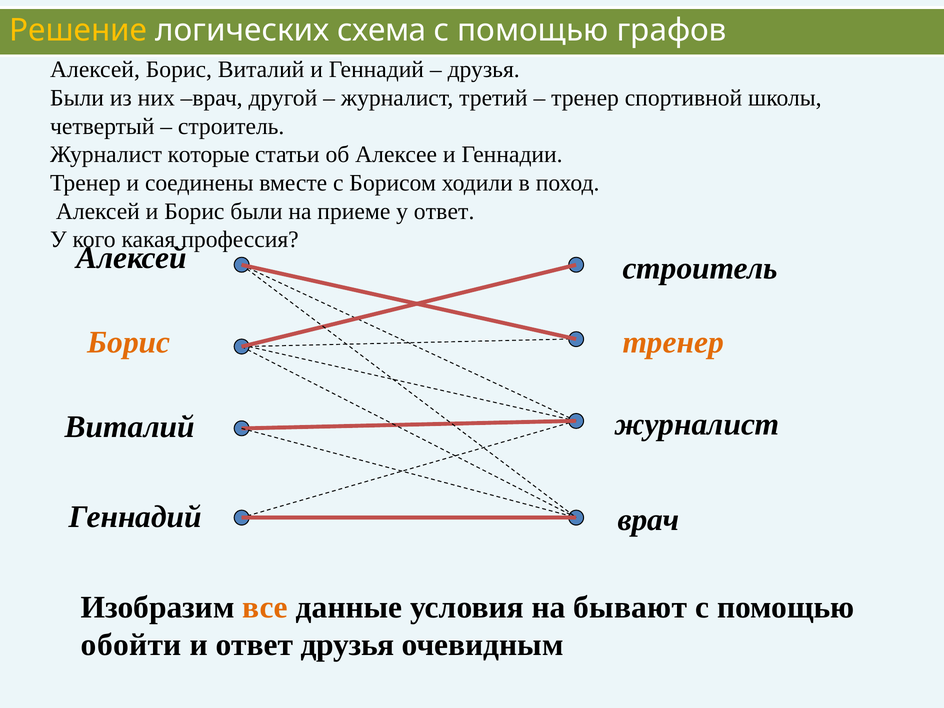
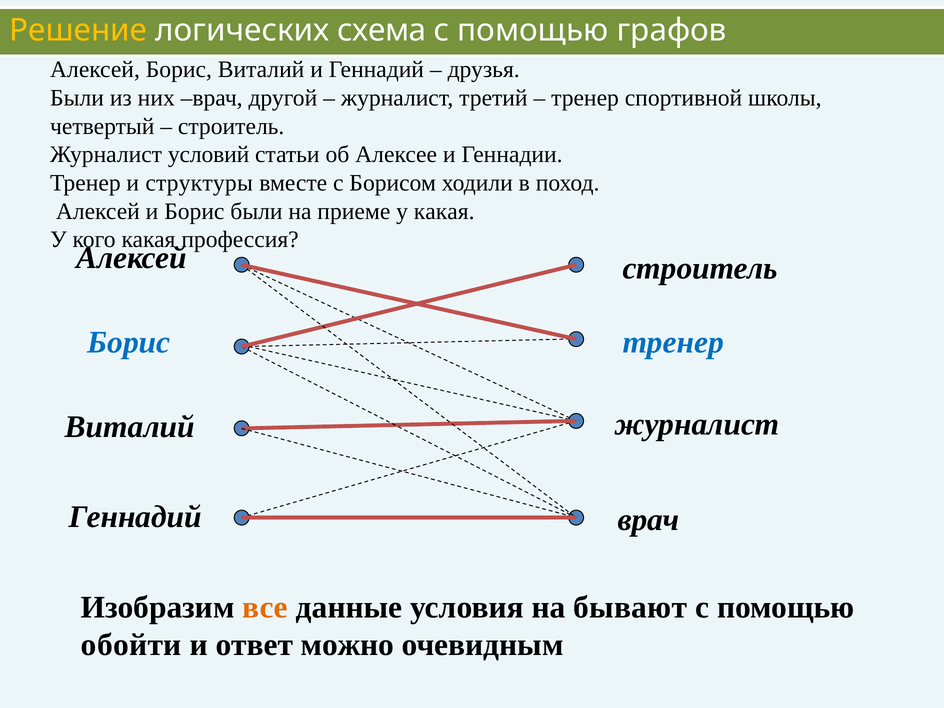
которые: которые -> условий
соединены: соединены -> структуры
у ответ: ответ -> какая
Борис at (129, 342) colour: orange -> blue
тренер at (673, 342) colour: orange -> blue
ответ друзья: друзья -> можно
